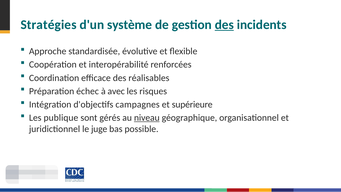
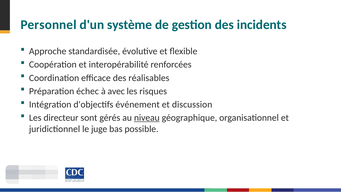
Stratégies: Stratégies -> Personnel
des at (224, 25) underline: present -> none
campagnes: campagnes -> événement
supérieure: supérieure -> discussion
publique: publique -> directeur
